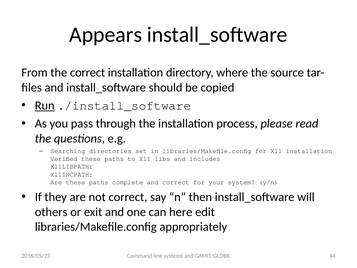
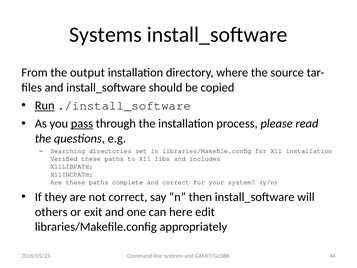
Appears at (106, 35): Appears -> Systems
the correct: correct -> output
pass underline: none -> present
